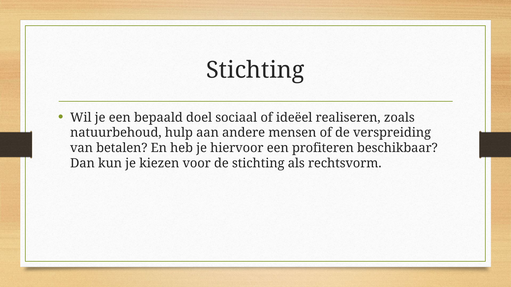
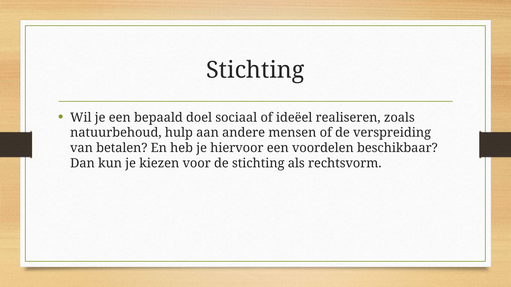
profiteren: profiteren -> voordelen
